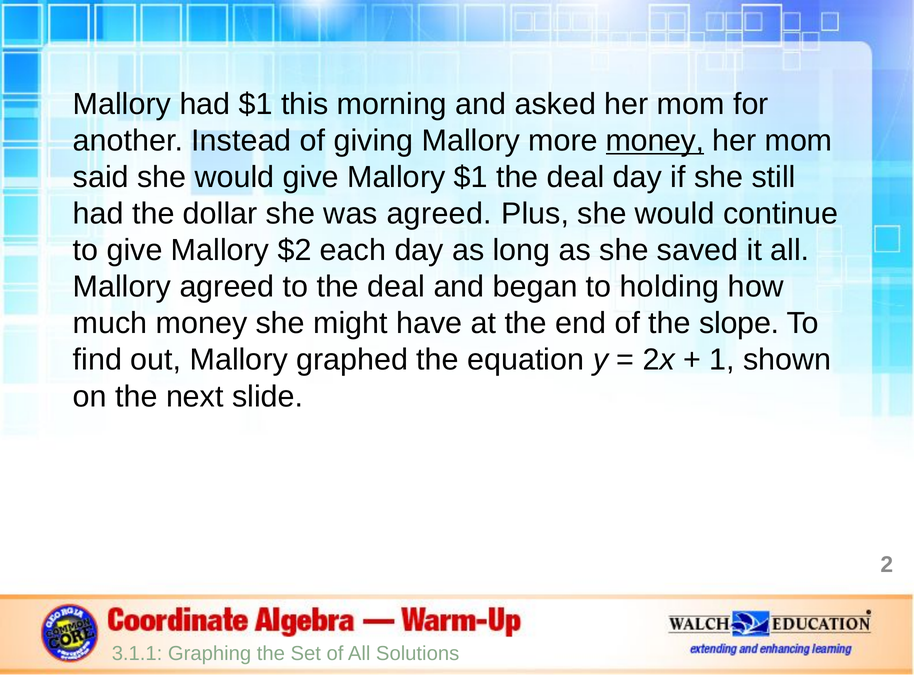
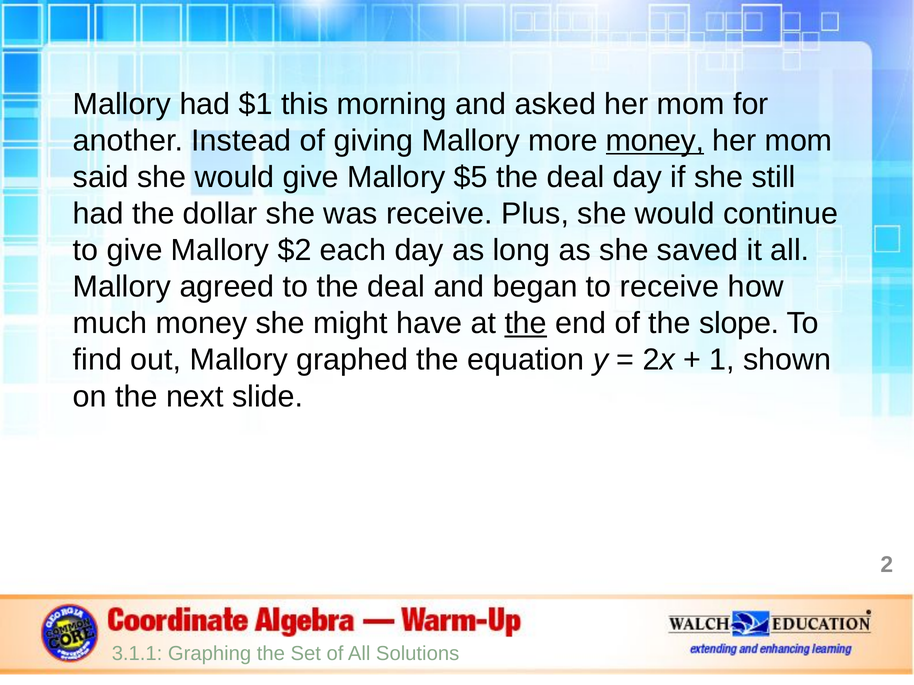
Mallory $1: $1 -> $5
was agreed: agreed -> receive
to holding: holding -> receive
the at (526, 324) underline: none -> present
